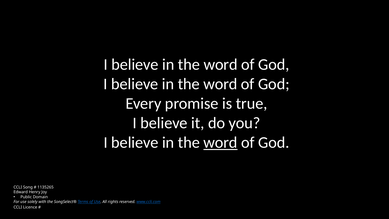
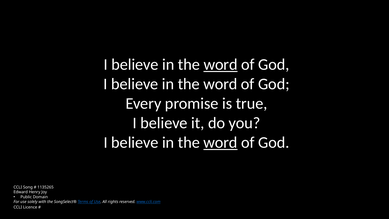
word at (221, 64) underline: none -> present
